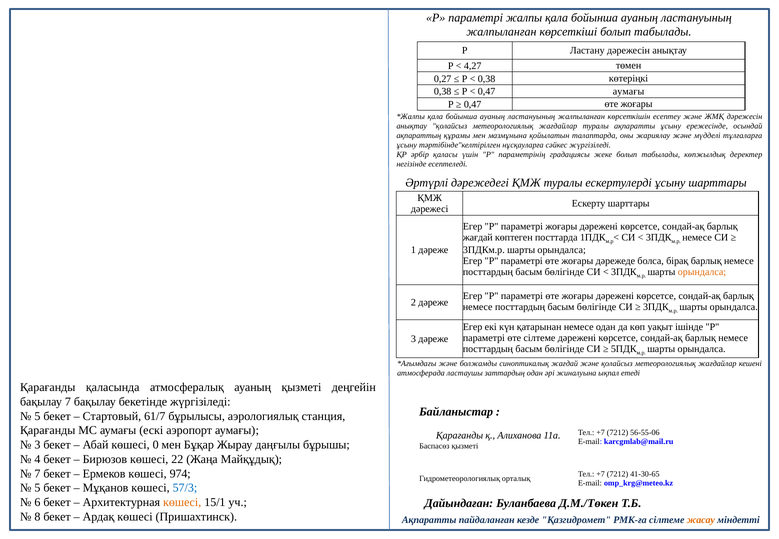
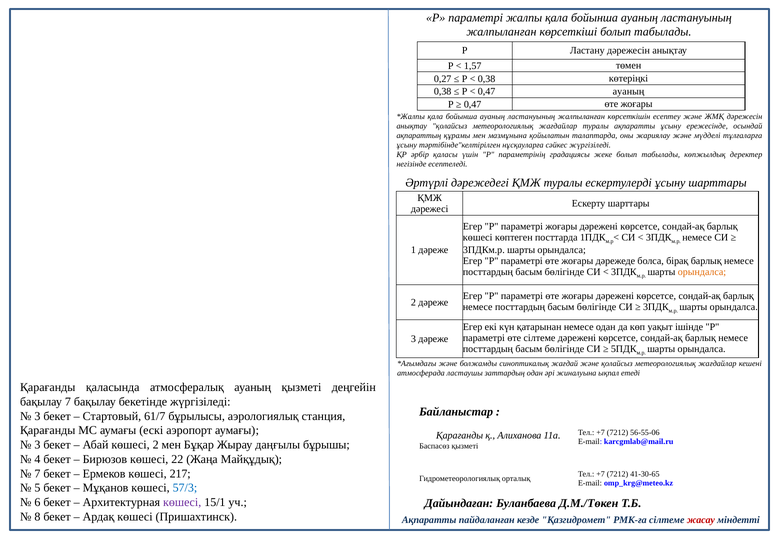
4,27: 4,27 -> 1,57
0,47 аумағы: аумағы -> ауаның
жағдай at (478, 238): жағдай -> көшесі
5 at (37, 416): 5 -> 3
көшесі 0: 0 -> 2
974: 974 -> 217
көшесі at (182, 503) colour: orange -> purple
жасау colour: orange -> red
